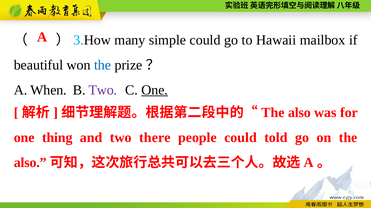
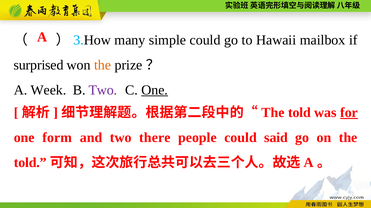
beautiful: beautiful -> surprised
the at (103, 65) colour: blue -> orange
When: When -> Week
also at (299, 113): also -> told
for underline: none -> present
thing: thing -> form
told: told -> said
also at (30, 163): also -> told
